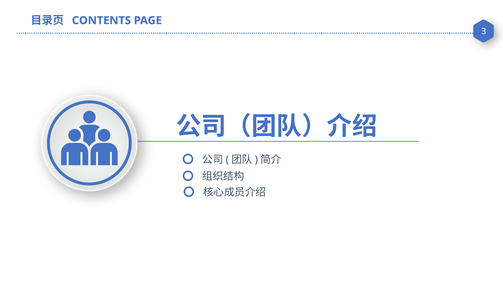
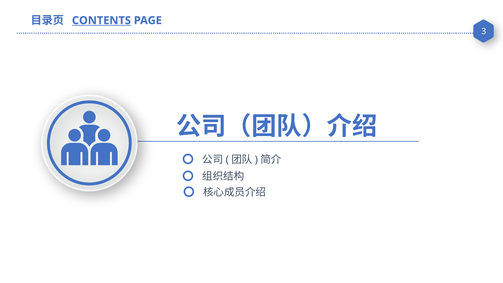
CONTENTS underline: none -> present
